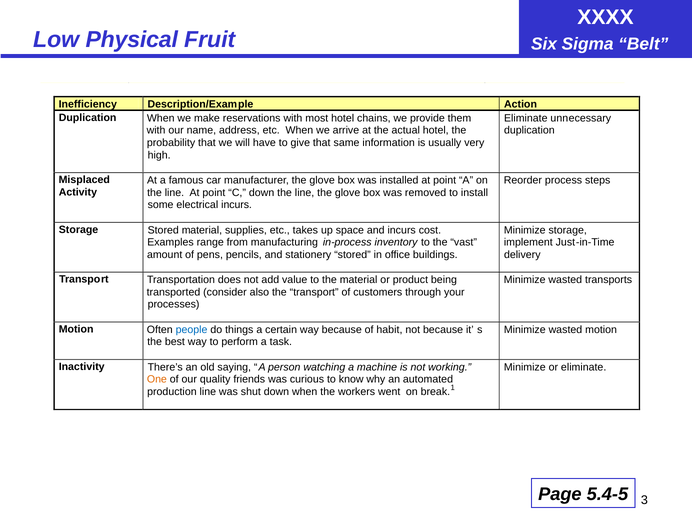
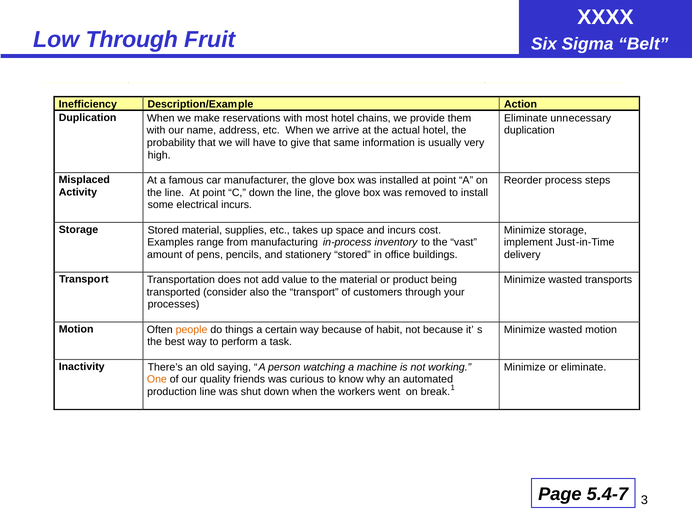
Low Physical: Physical -> Through
people colour: blue -> orange
5.4-5: 5.4-5 -> 5.4-7
